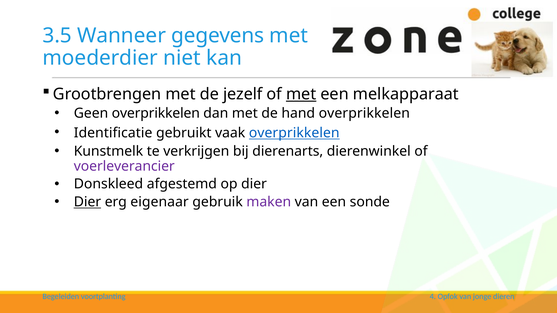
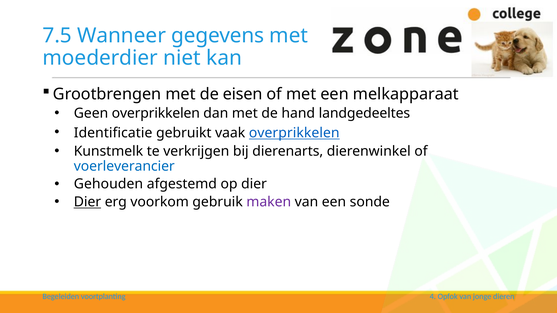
3.5: 3.5 -> 7.5
jezelf: jezelf -> eisen
met at (301, 94) underline: present -> none
hand overprikkelen: overprikkelen -> landgedeeltes
voerleverancier colour: purple -> blue
Donskleed: Donskleed -> Gehouden
eigenaar: eigenaar -> voorkom
